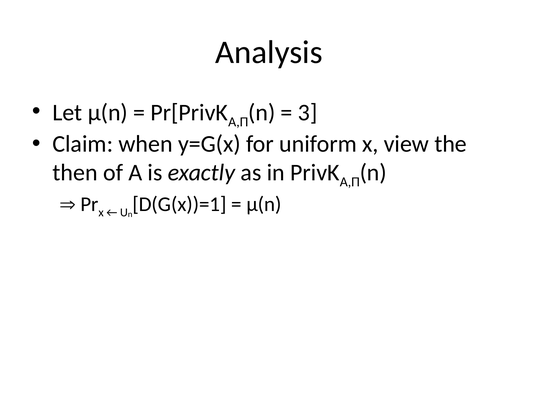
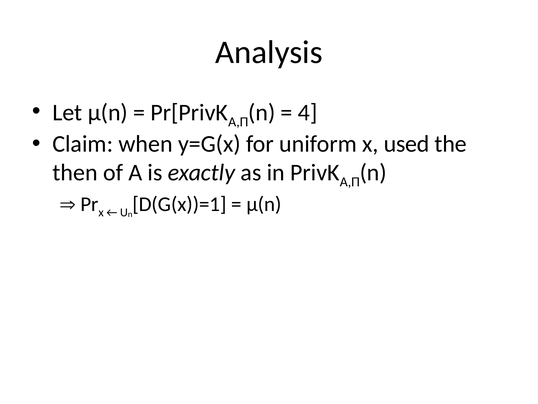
3: 3 -> 4
view: view -> used
